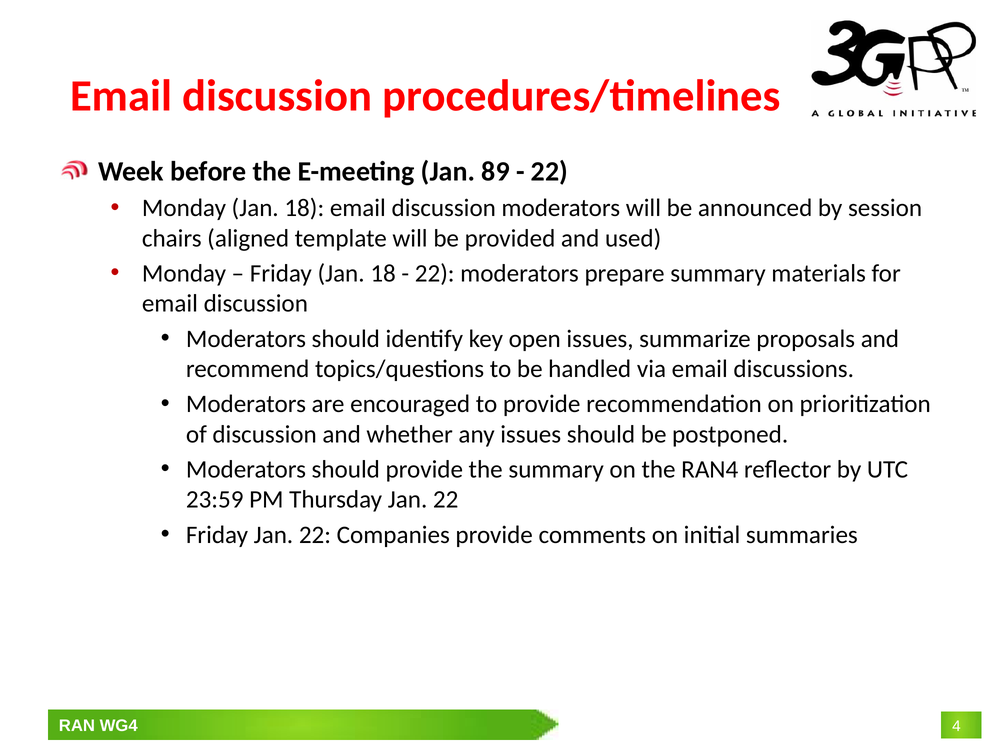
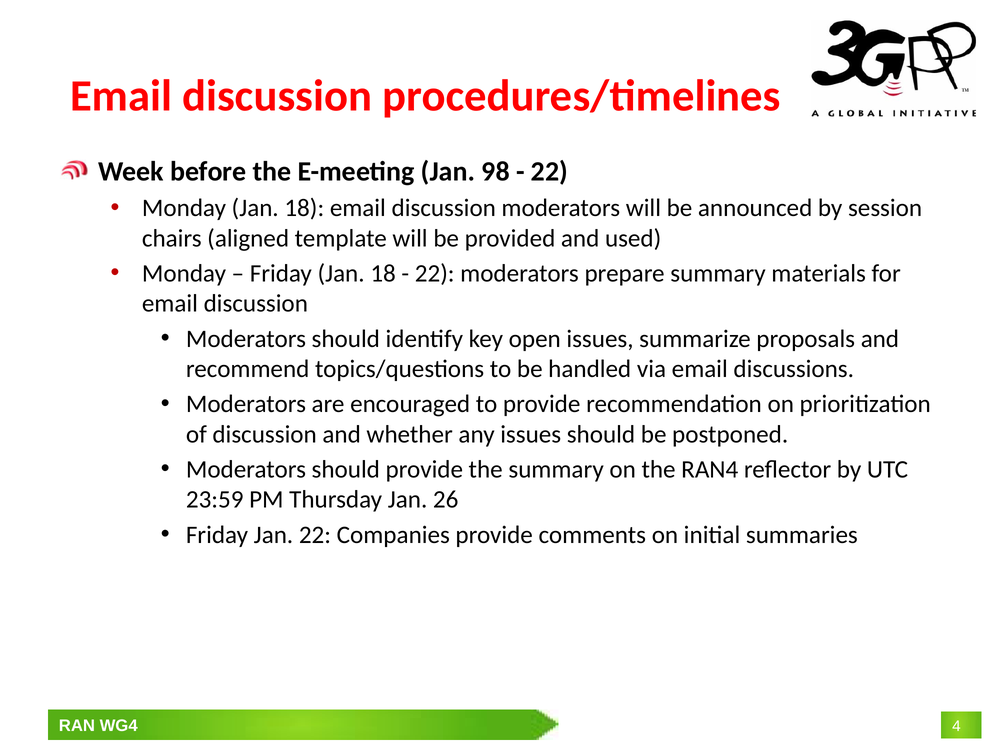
89: 89 -> 98
Thursday Jan 22: 22 -> 26
